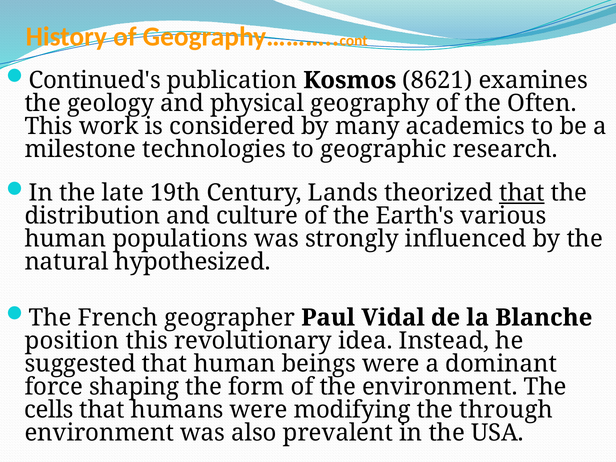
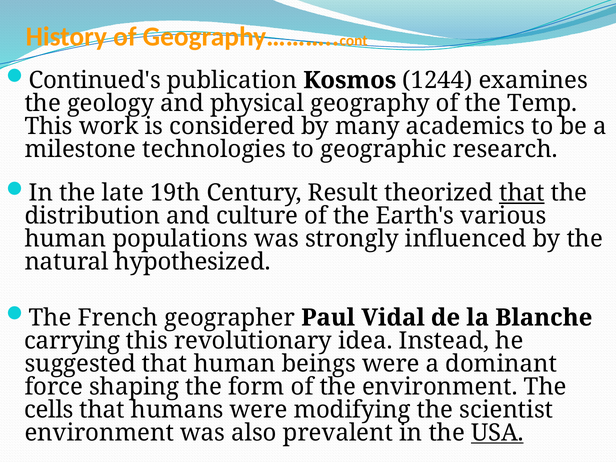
8621: 8621 -> 1244
Often: Often -> Temp
Lands: Lands -> Result
position: position -> carrying
through: through -> scientist
USA underline: none -> present
